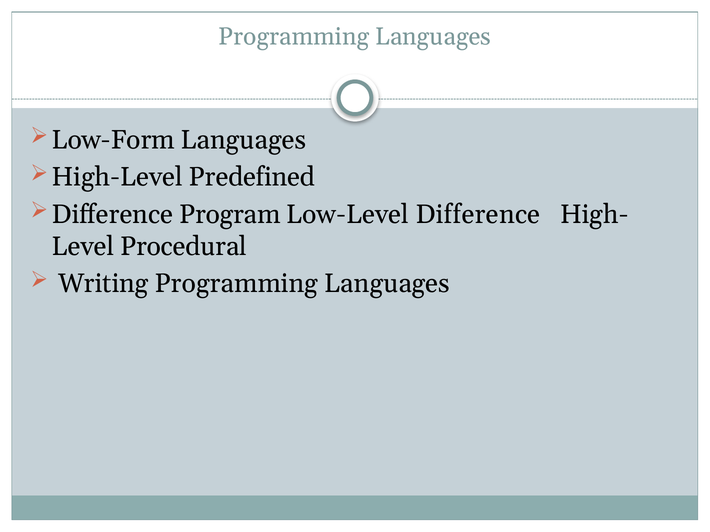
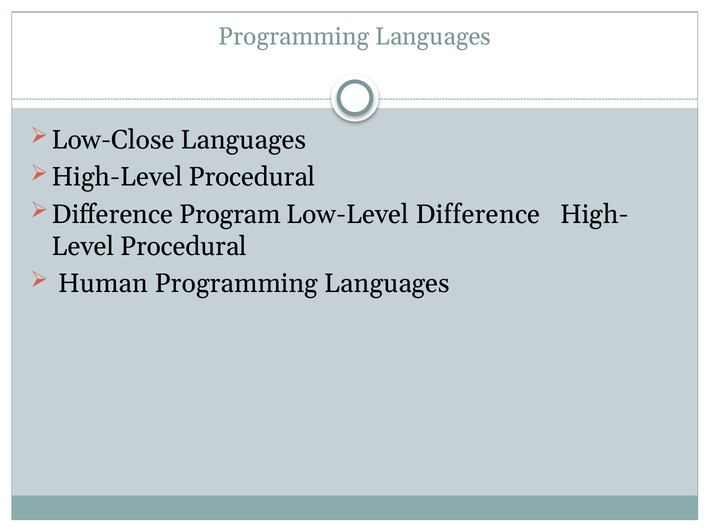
Low-Form: Low-Form -> Low-Close
High-Level Predefined: Predefined -> Procedural
Writing: Writing -> Human
